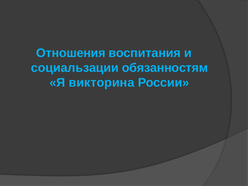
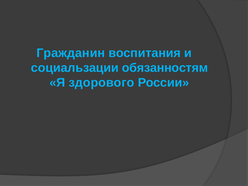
Отношения: Отношения -> Гражданин
викторина: викторина -> здорового
